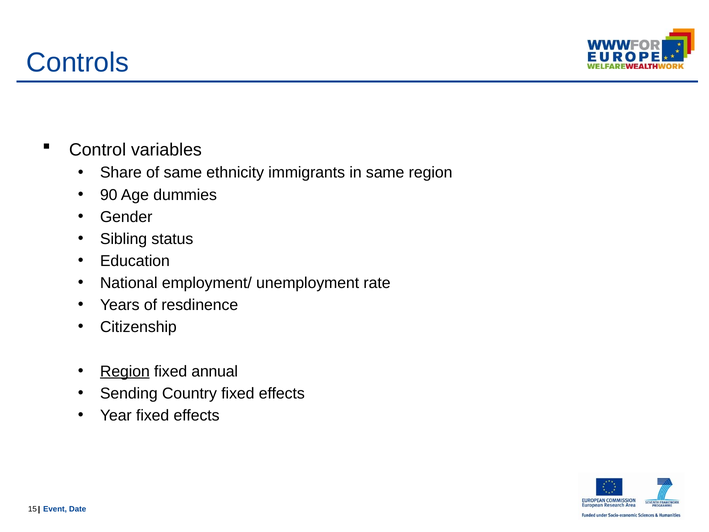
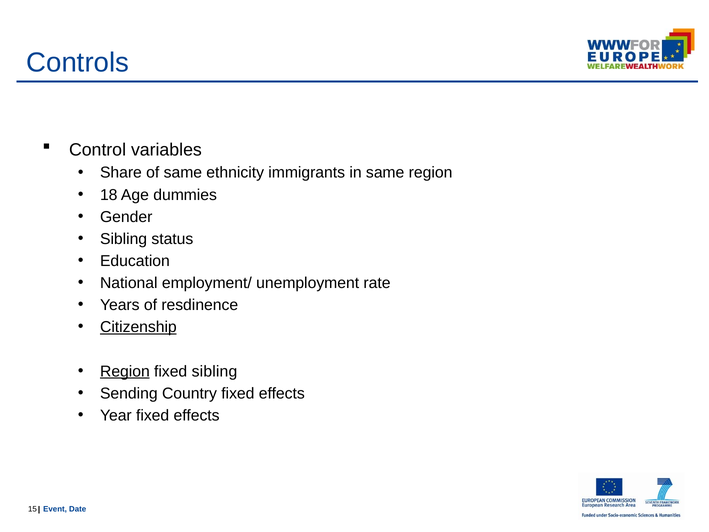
90: 90 -> 18
Citizenship underline: none -> present
fixed annual: annual -> sibling
